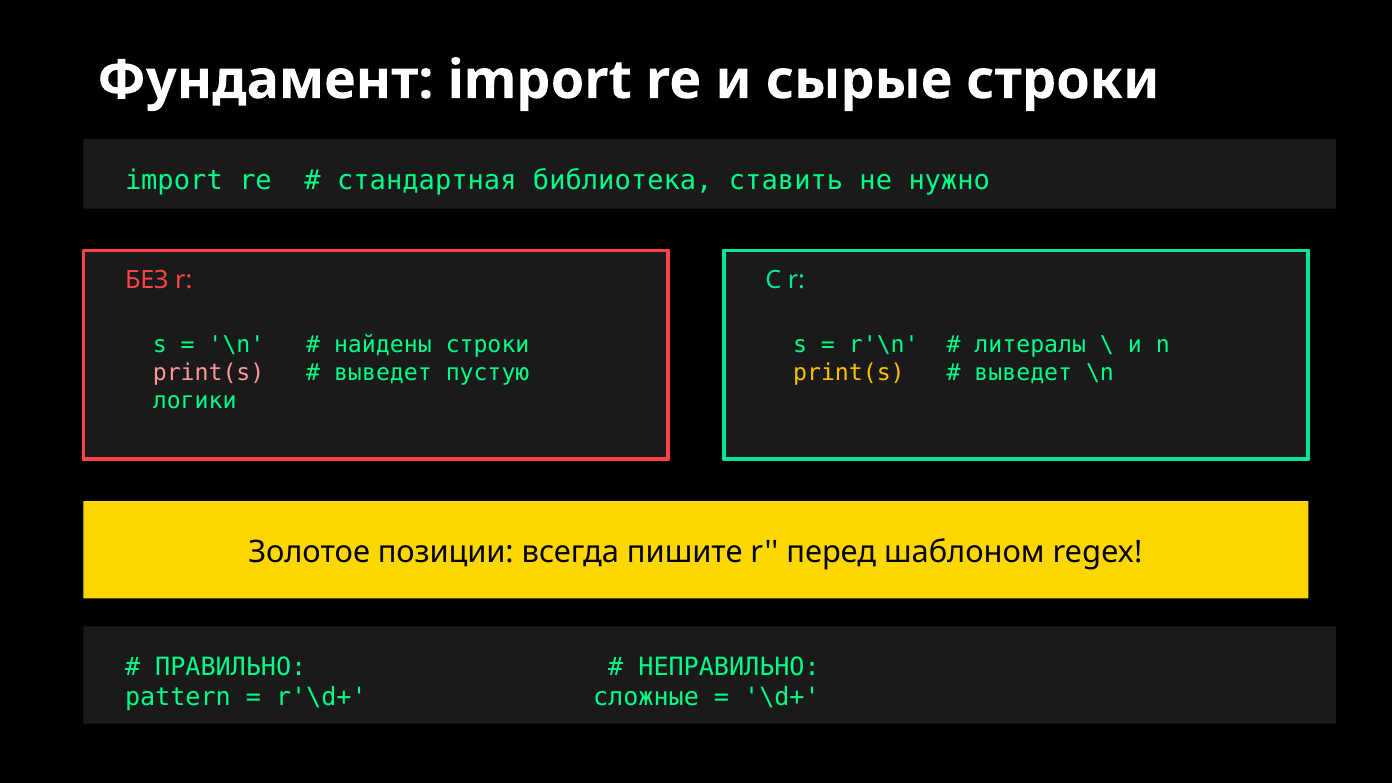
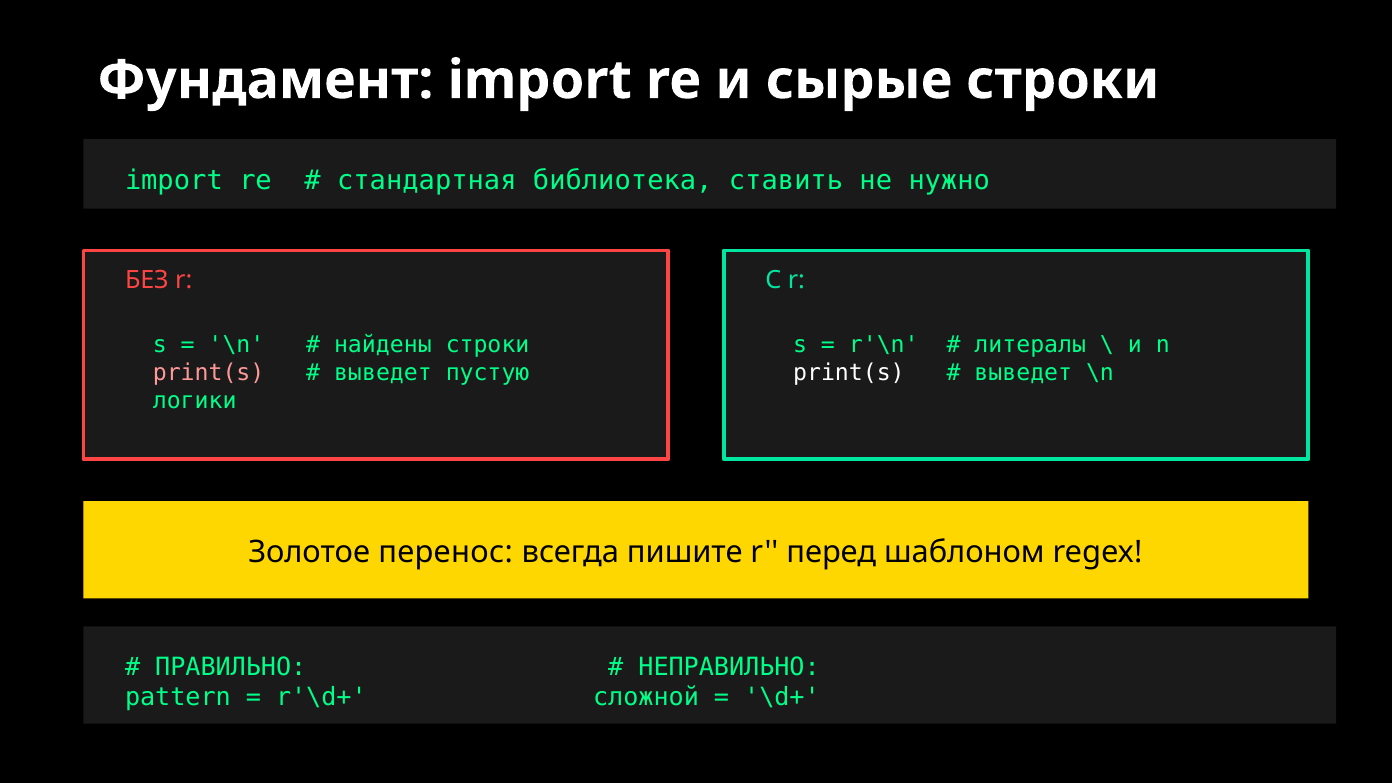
print(s at (849, 373) colour: yellow -> white
позиции: позиции -> перенос
сложные: сложные -> сложной
